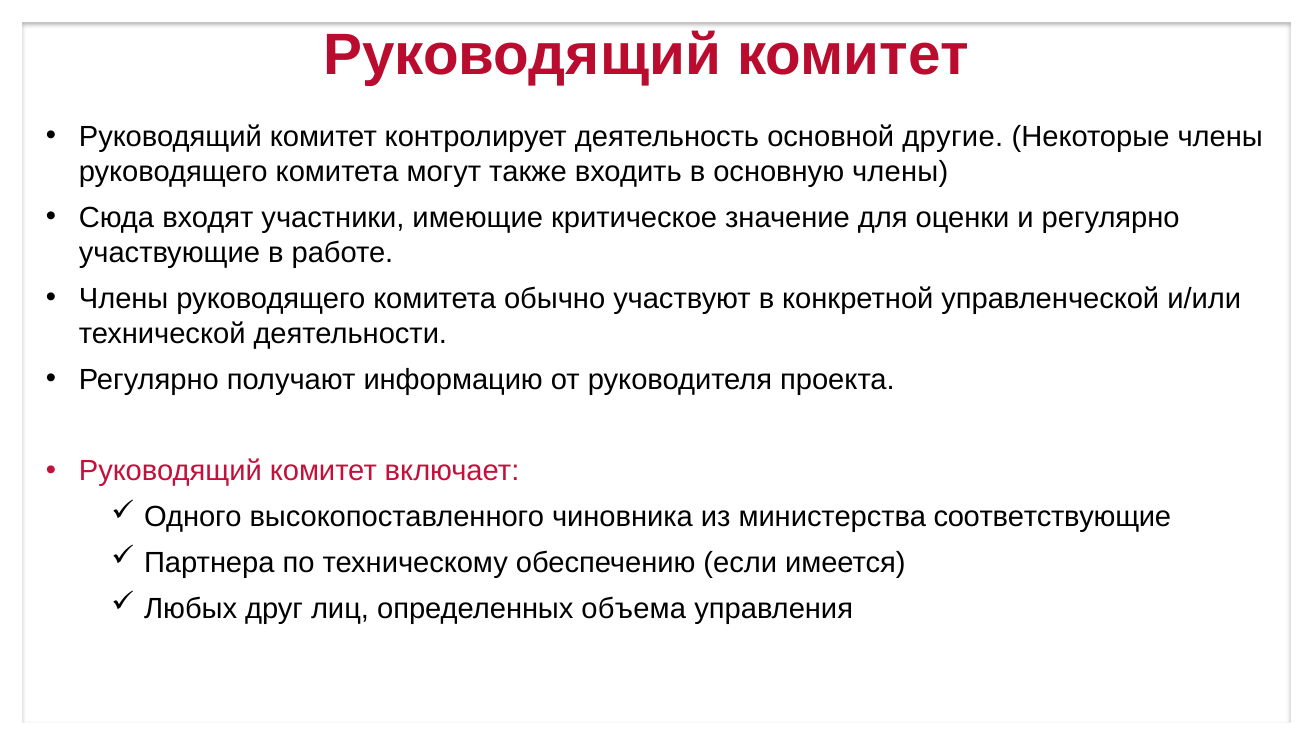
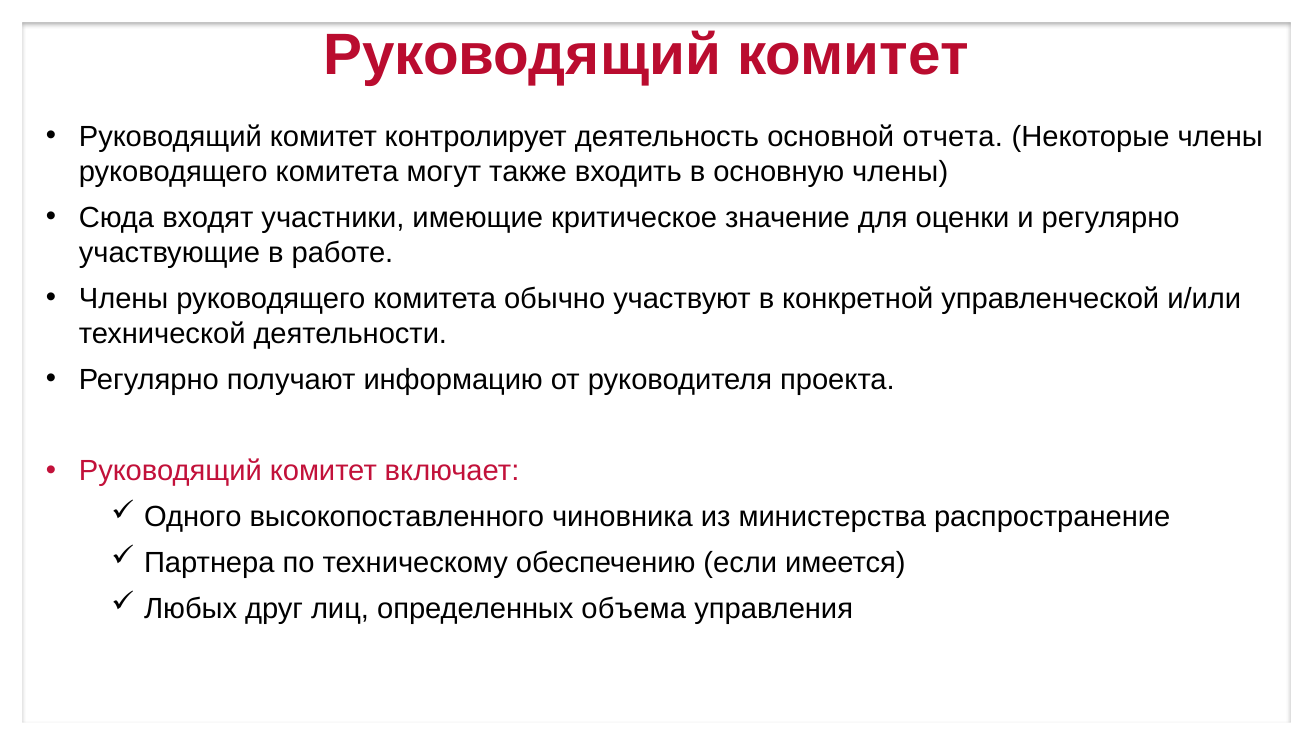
другие: другие -> отчета
соответствующие: соответствующие -> распространение
